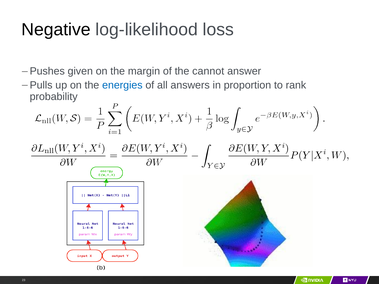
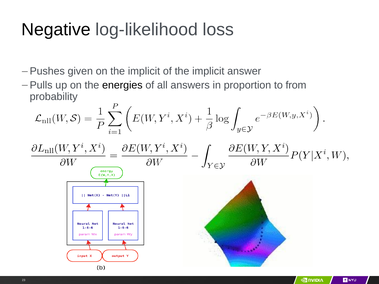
on the margin: margin -> implicit
of the cannot: cannot -> implicit
energies colour: blue -> black
rank: rank -> from
